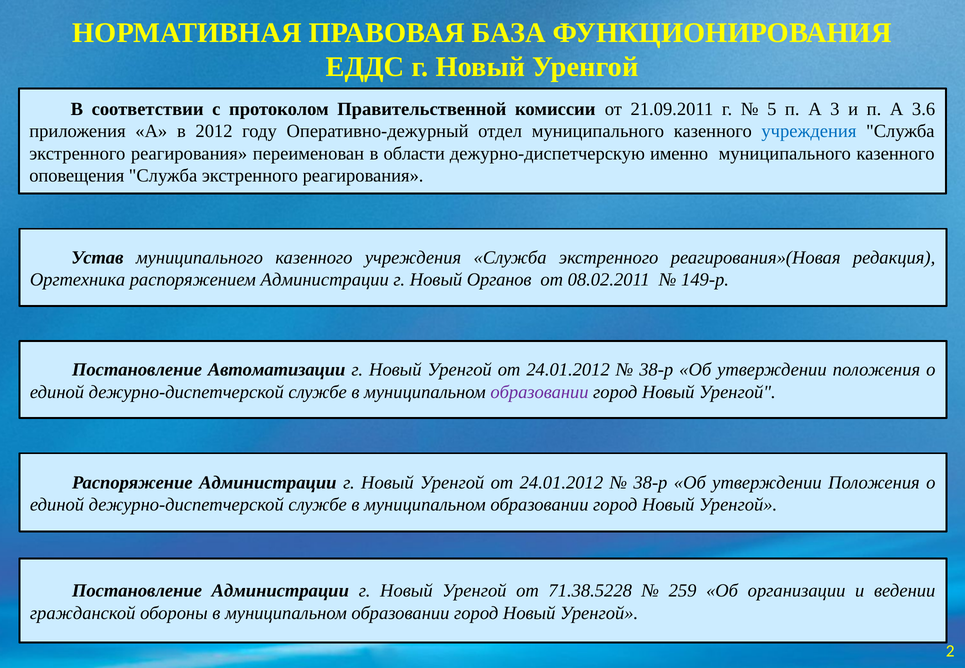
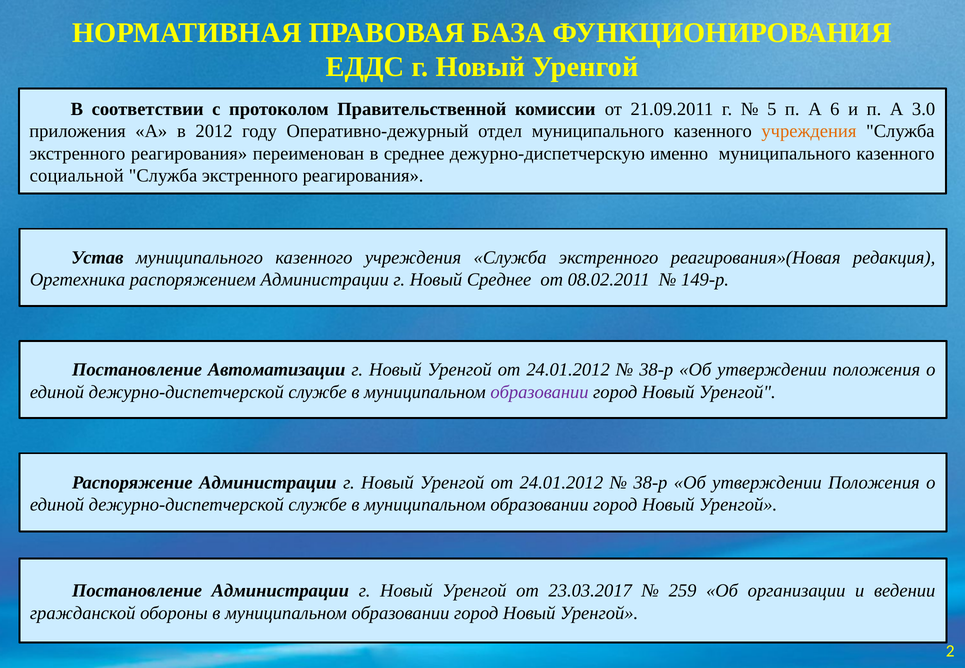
3: 3 -> 6
3.6: 3.6 -> 3.0
учреждения at (809, 131) colour: blue -> orange
в области: области -> среднее
оповещения: оповещения -> социальной
Новый Органов: Органов -> Среднее
71.38.5228: 71.38.5228 -> 23.03.2017
